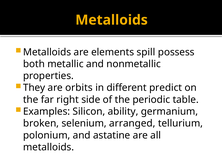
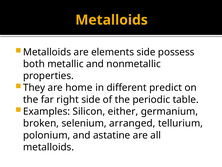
elements spill: spill -> side
orbits: orbits -> home
ability: ability -> either
